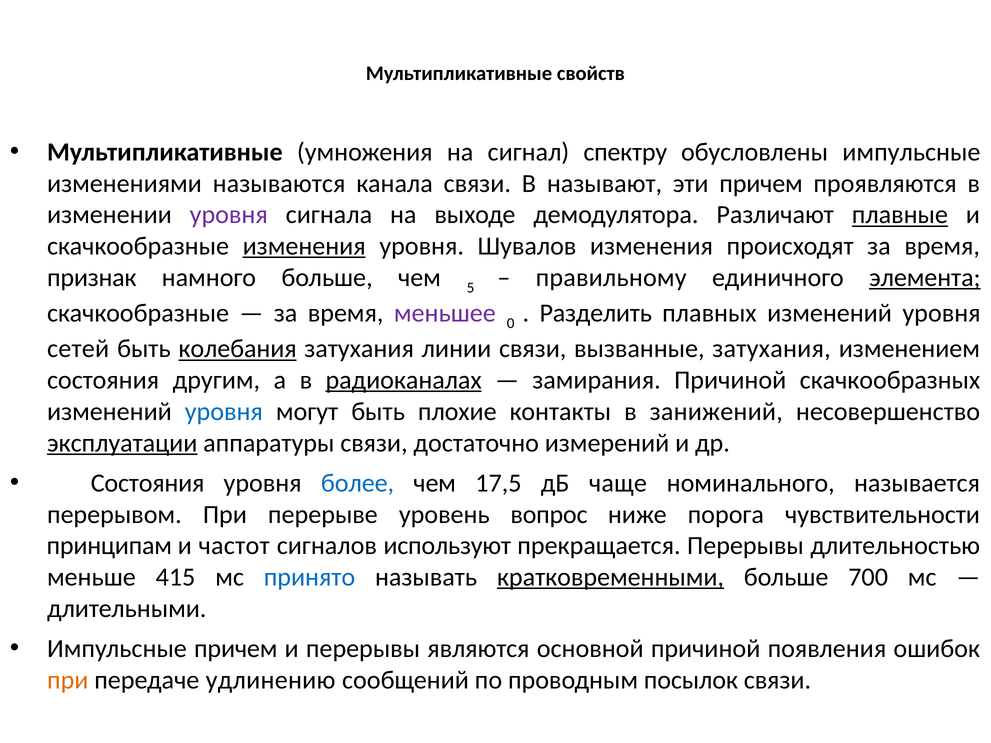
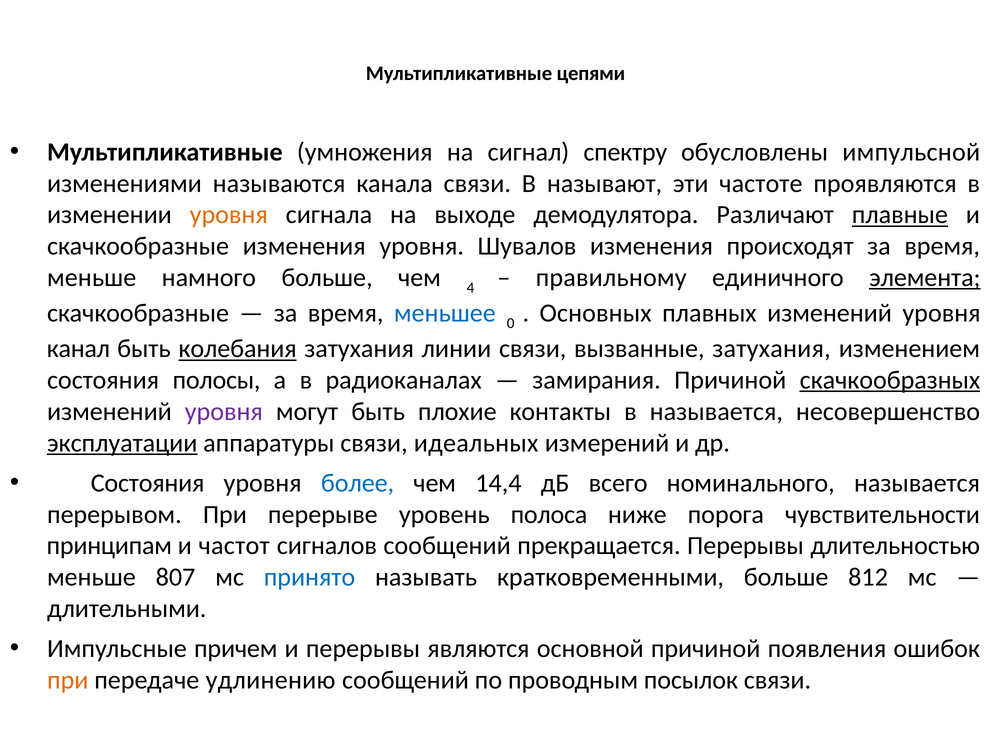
свойств: свойств -> цепями
обусловлены импульсные: импульсные -> импульсной
эти причем: причем -> частоте
уровня at (229, 215) colour: purple -> orange
изменения at (304, 246) underline: present -> none
признак at (92, 278): признак -> меньше
5: 5 -> 4
меньшее colour: purple -> blue
Разделить: Разделить -> Основных
сетей: сетей -> канал
другим: другим -> полосы
радиоканалах underline: present -> none
скачкообразных underline: none -> present
уровня at (224, 412) colour: blue -> purple
в занижений: занижений -> называется
достаточно: достаточно -> идеальных
17,5: 17,5 -> 14,4
чаще: чаще -> всего
вопрос: вопрос -> полоса
сигналов используют: используют -> сообщений
415: 415 -> 807
кратковременными underline: present -> none
700: 700 -> 812
